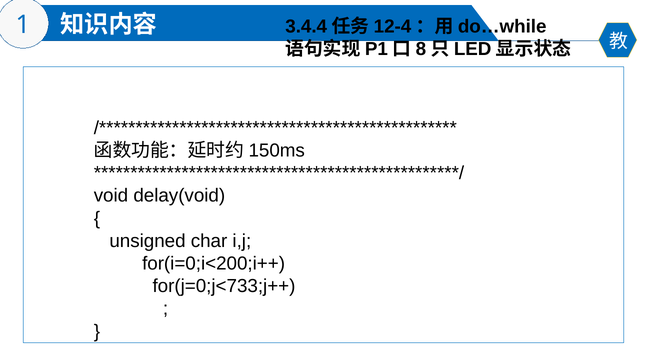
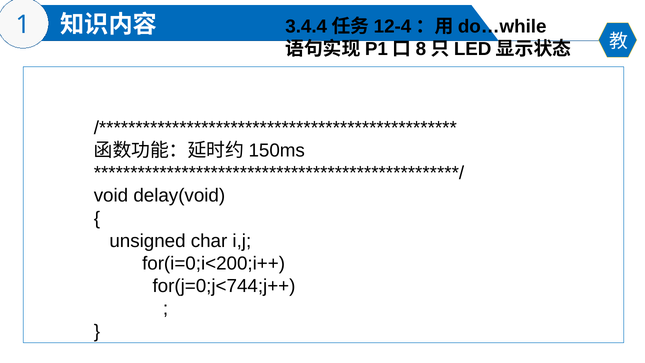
for(j=0;j<733;j++: for(j=0;j<733;j++ -> for(j=0;j<744;j++
